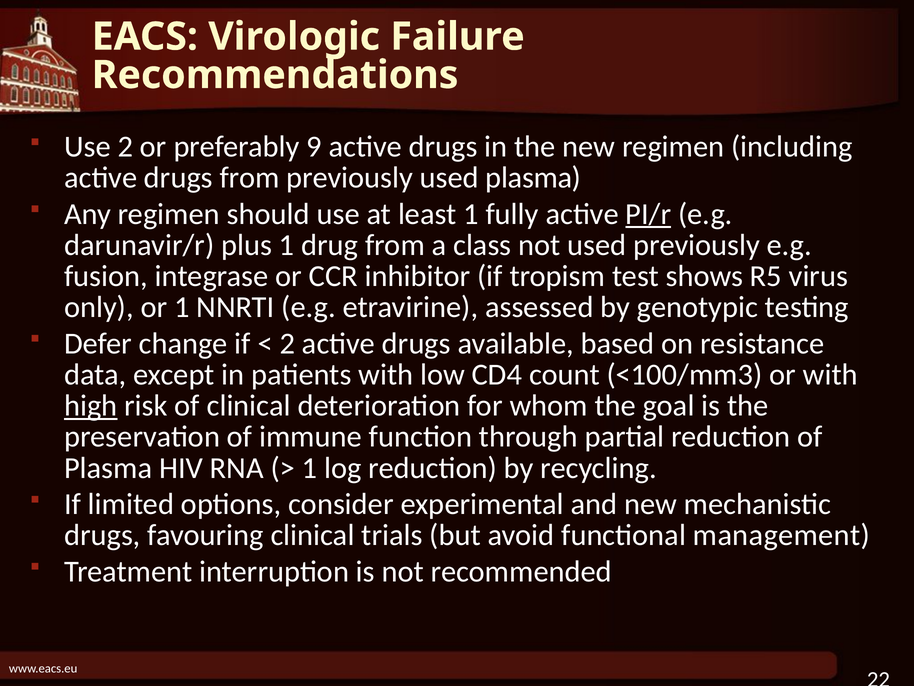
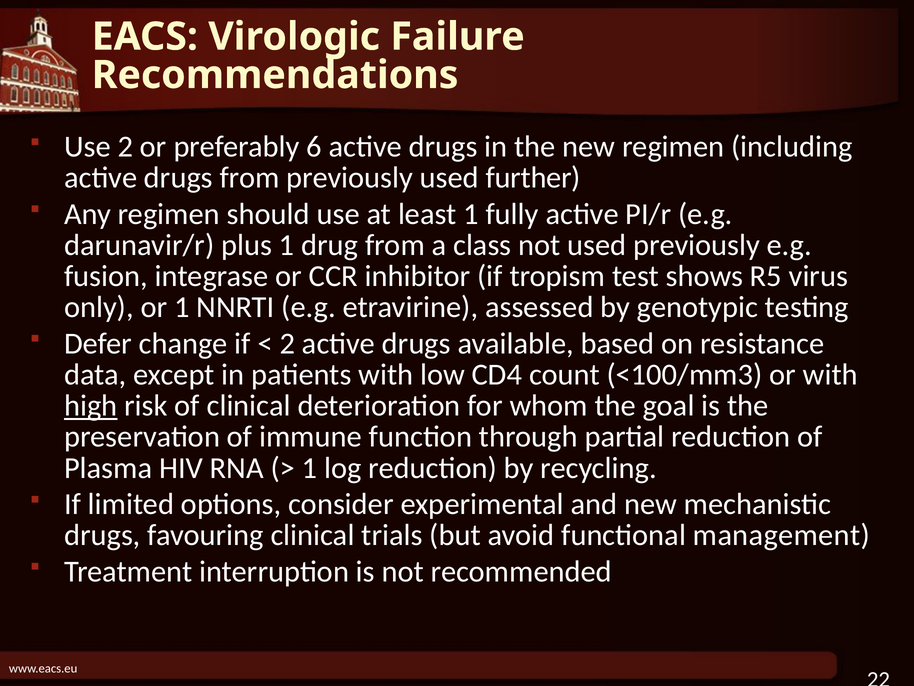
9: 9 -> 6
used plasma: plasma -> further
PI/r underline: present -> none
